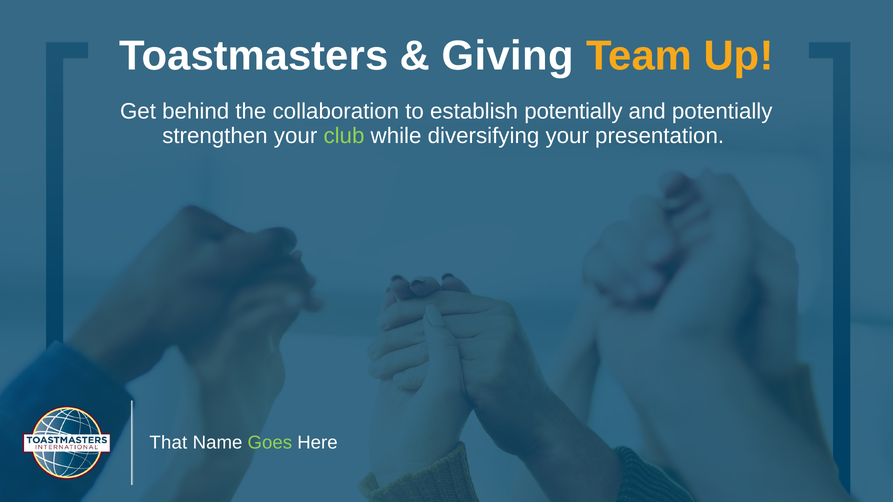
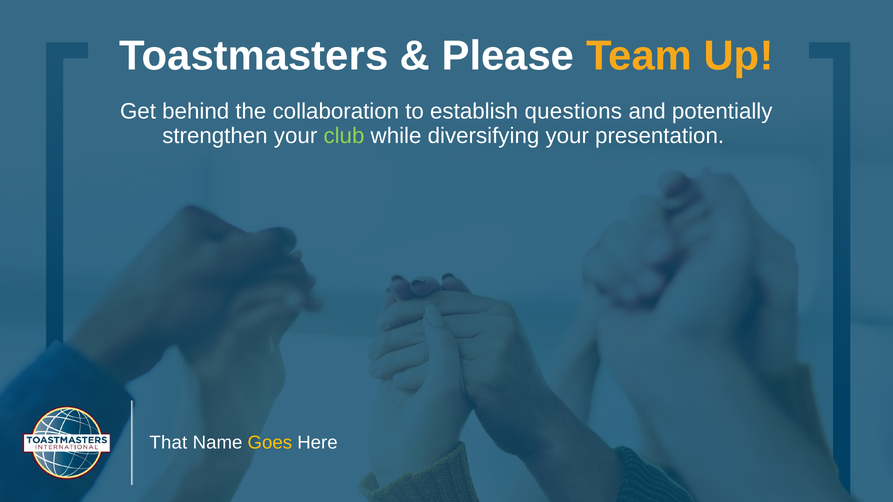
Giving: Giving -> Please
establish potentially: potentially -> questions
Goes colour: light green -> yellow
